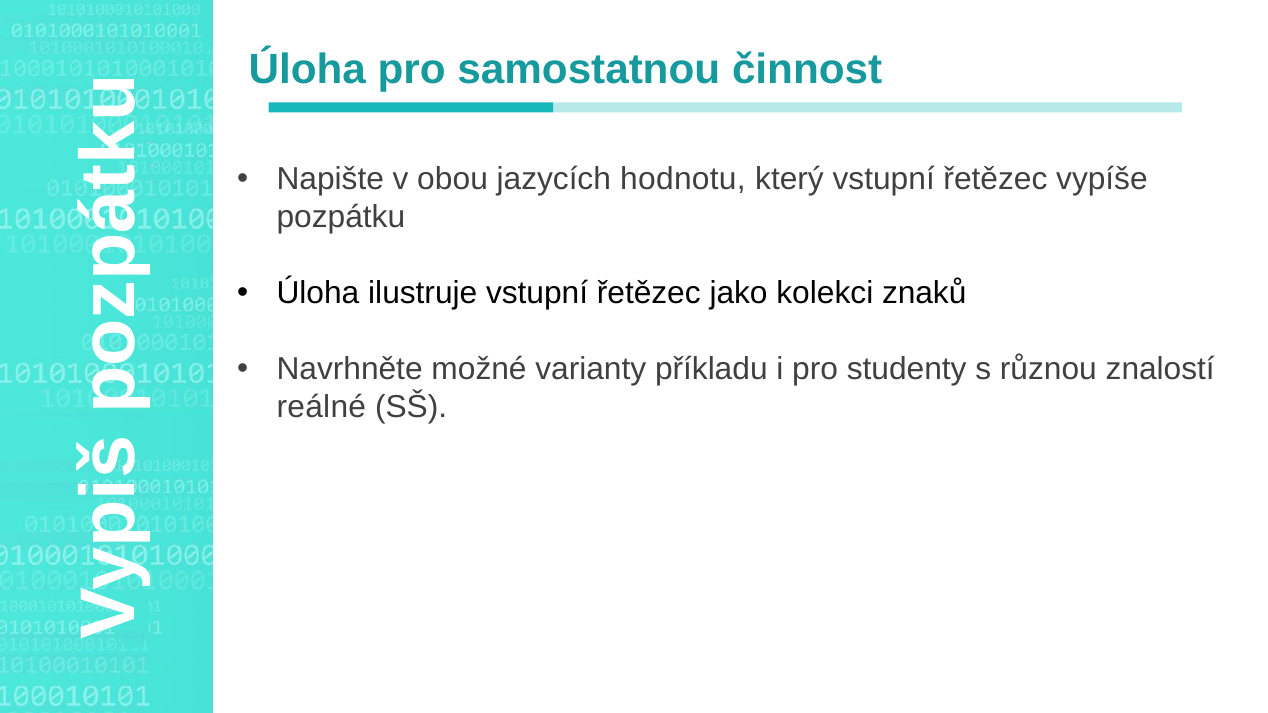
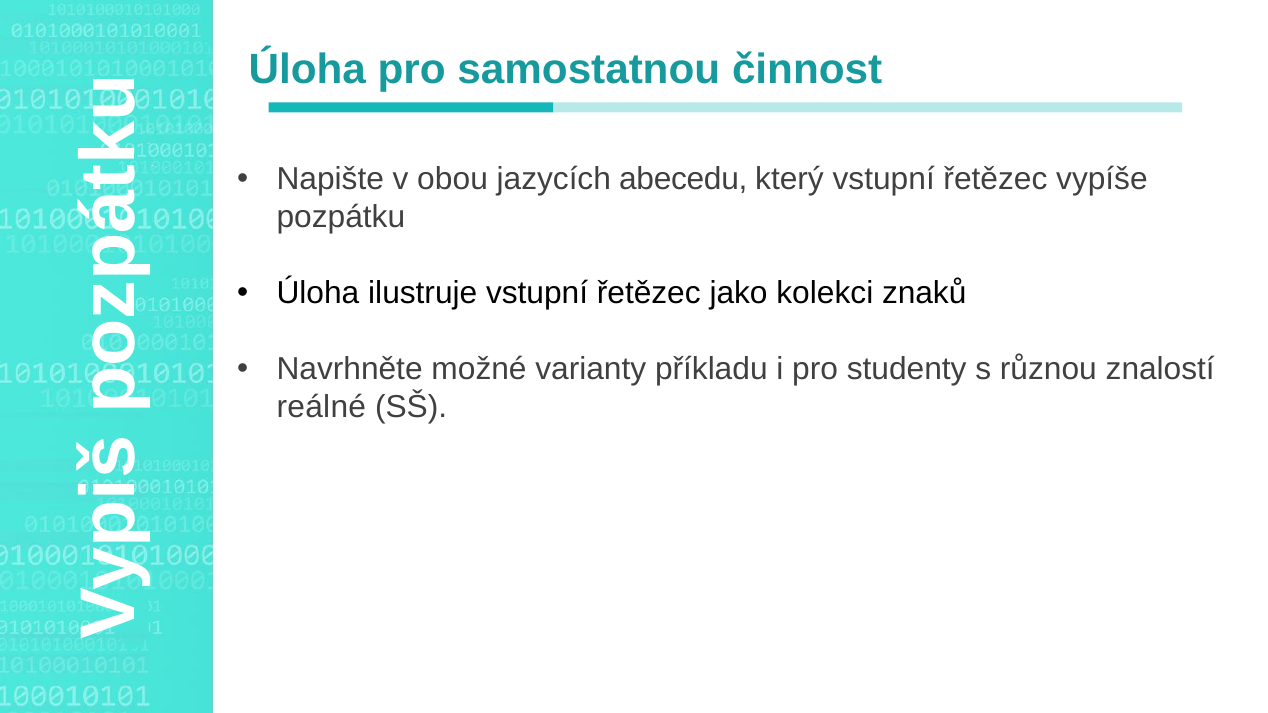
hodnotu: hodnotu -> abecedu
